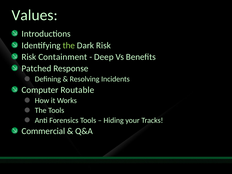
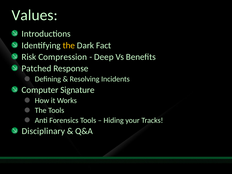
the at (69, 45) colour: light green -> yellow
Dark Risk: Risk -> Fact
Containment: Containment -> Compression
Routable: Routable -> Signature
Commercial: Commercial -> Disciplinary
